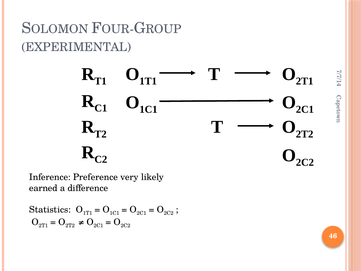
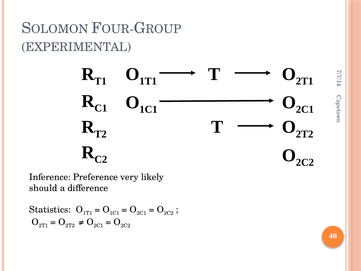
earned: earned -> should
